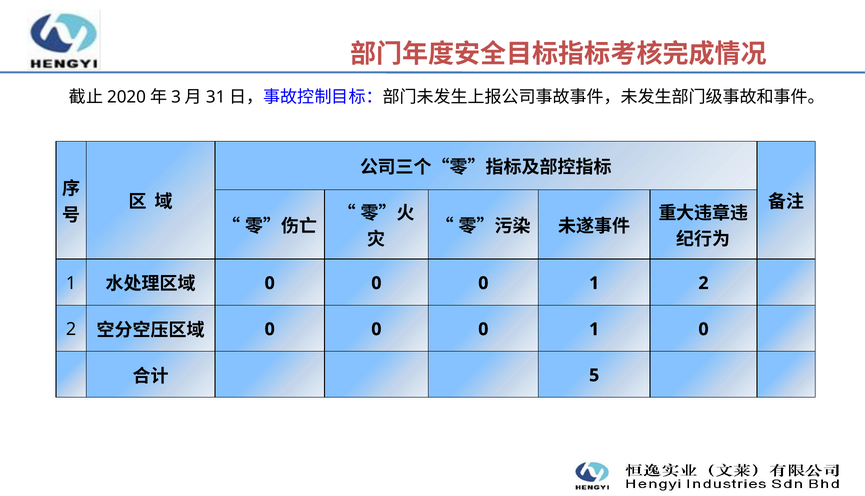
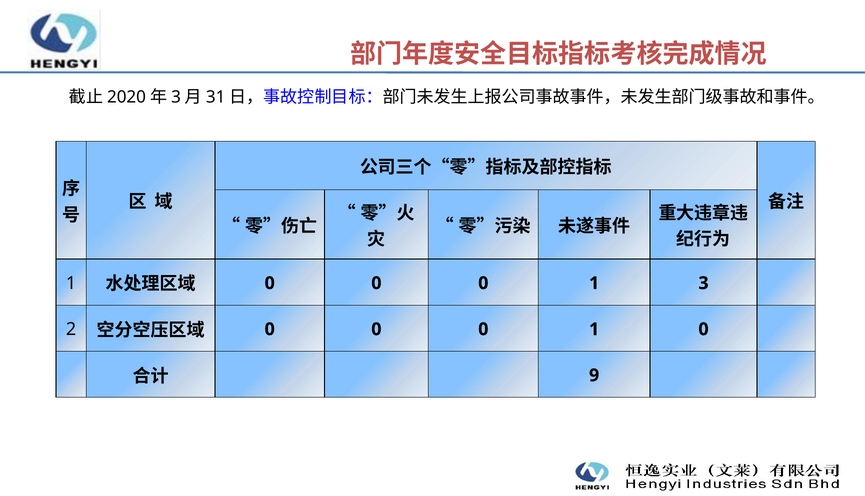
1 2: 2 -> 3
5: 5 -> 9
